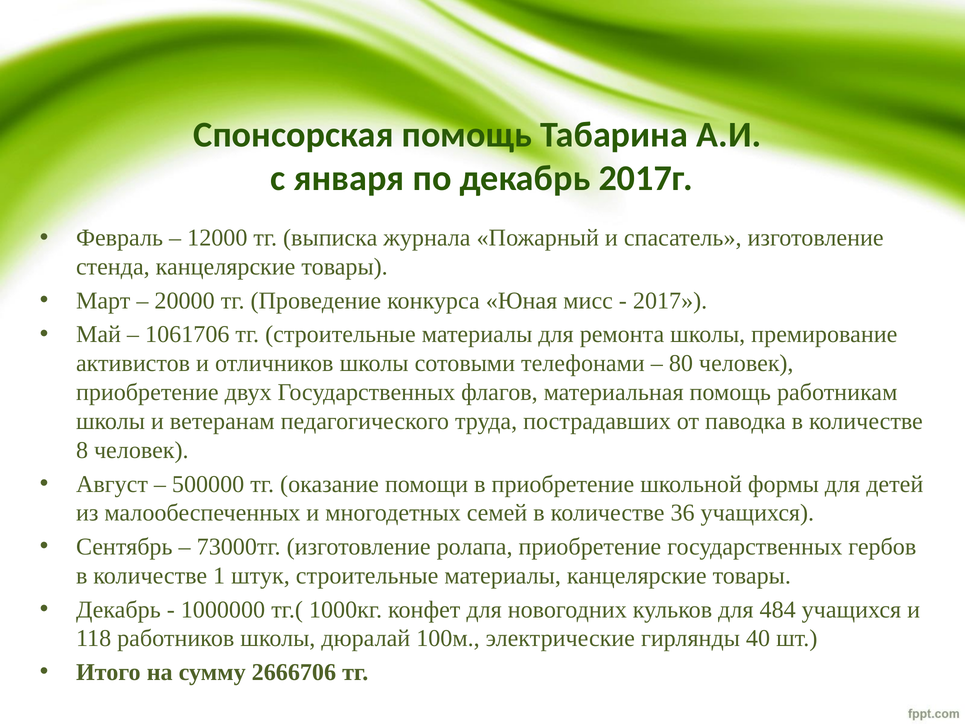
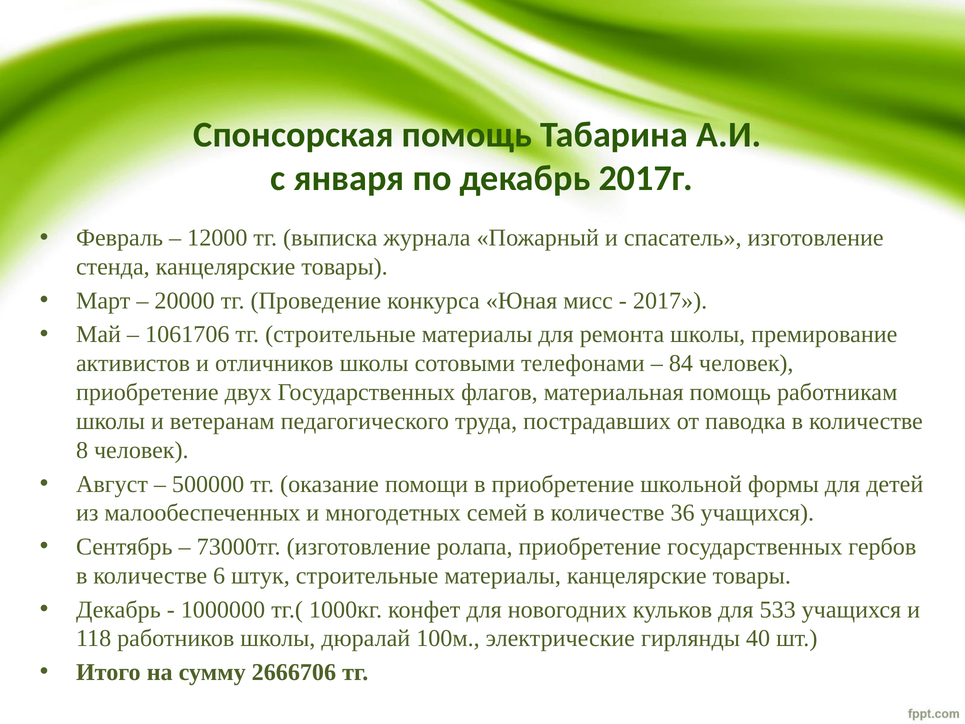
80: 80 -> 84
1: 1 -> 6
484: 484 -> 533
